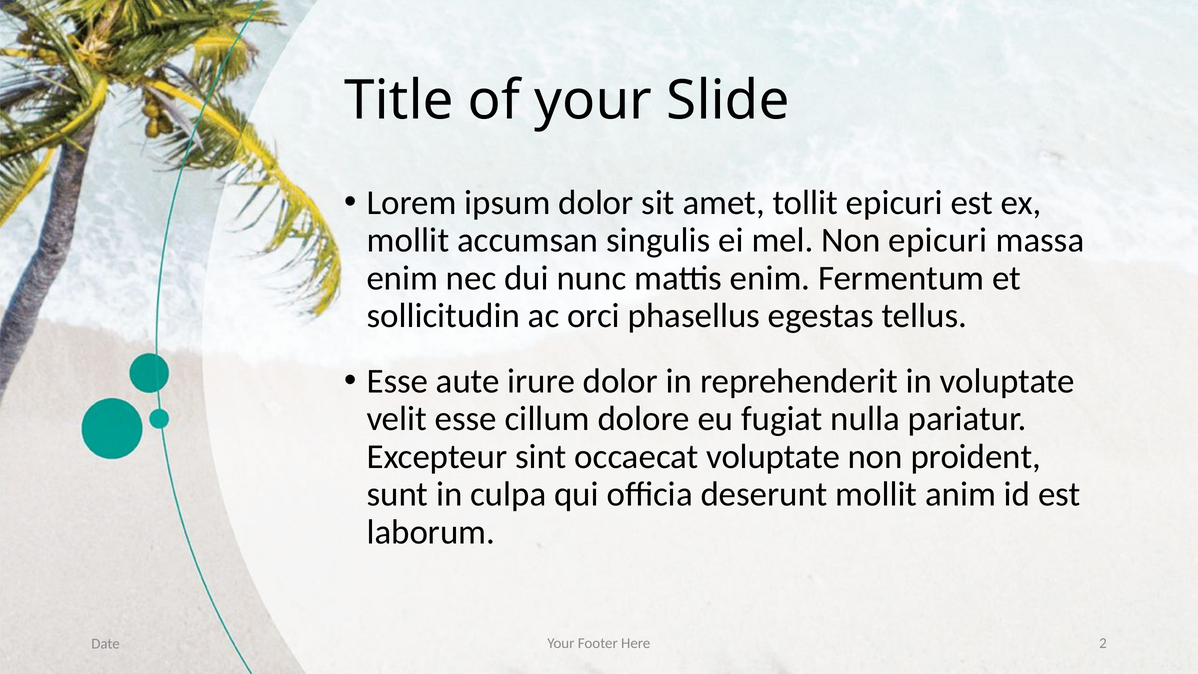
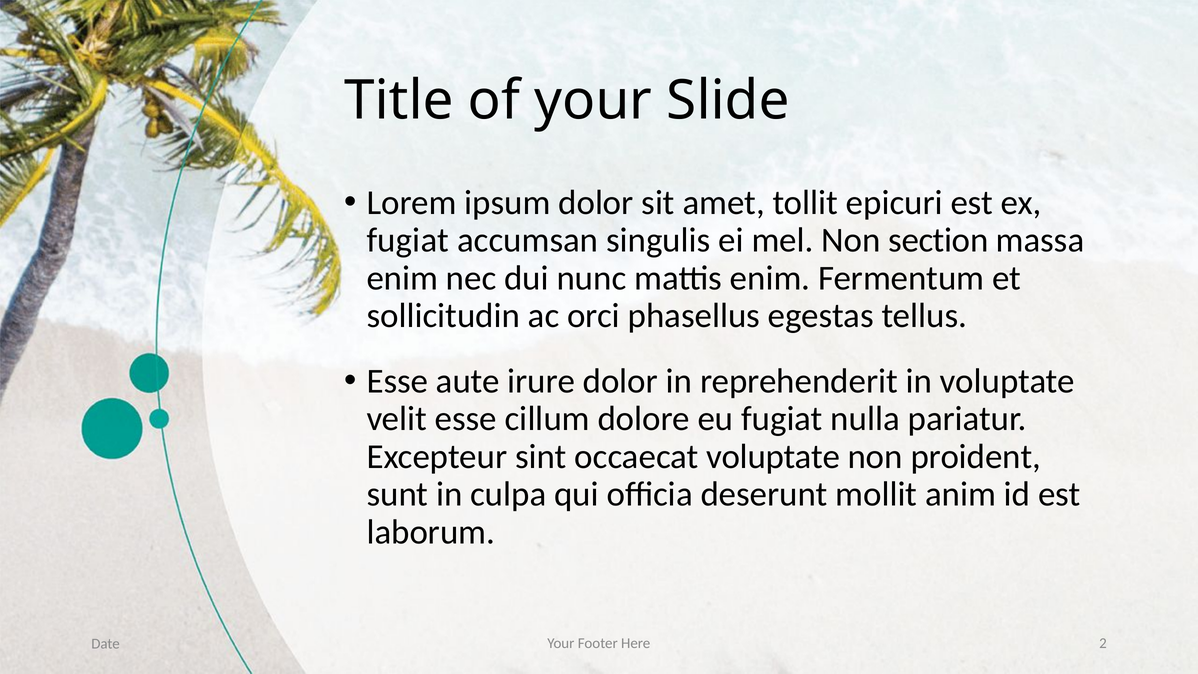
mollit at (408, 240): mollit -> fugiat
Non epicuri: epicuri -> section
